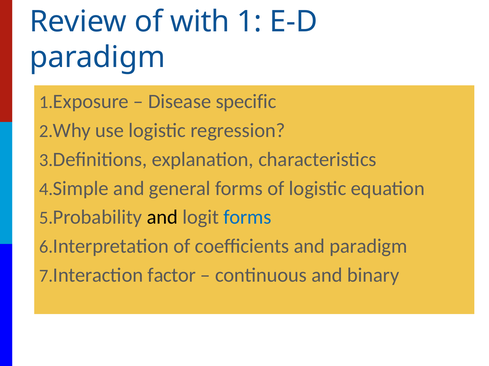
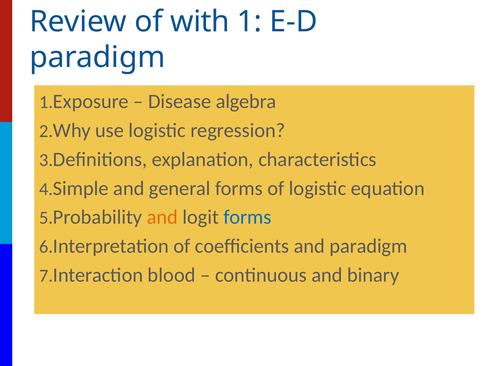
specific: specific -> algebra
and at (162, 218) colour: black -> orange
factor: factor -> blood
